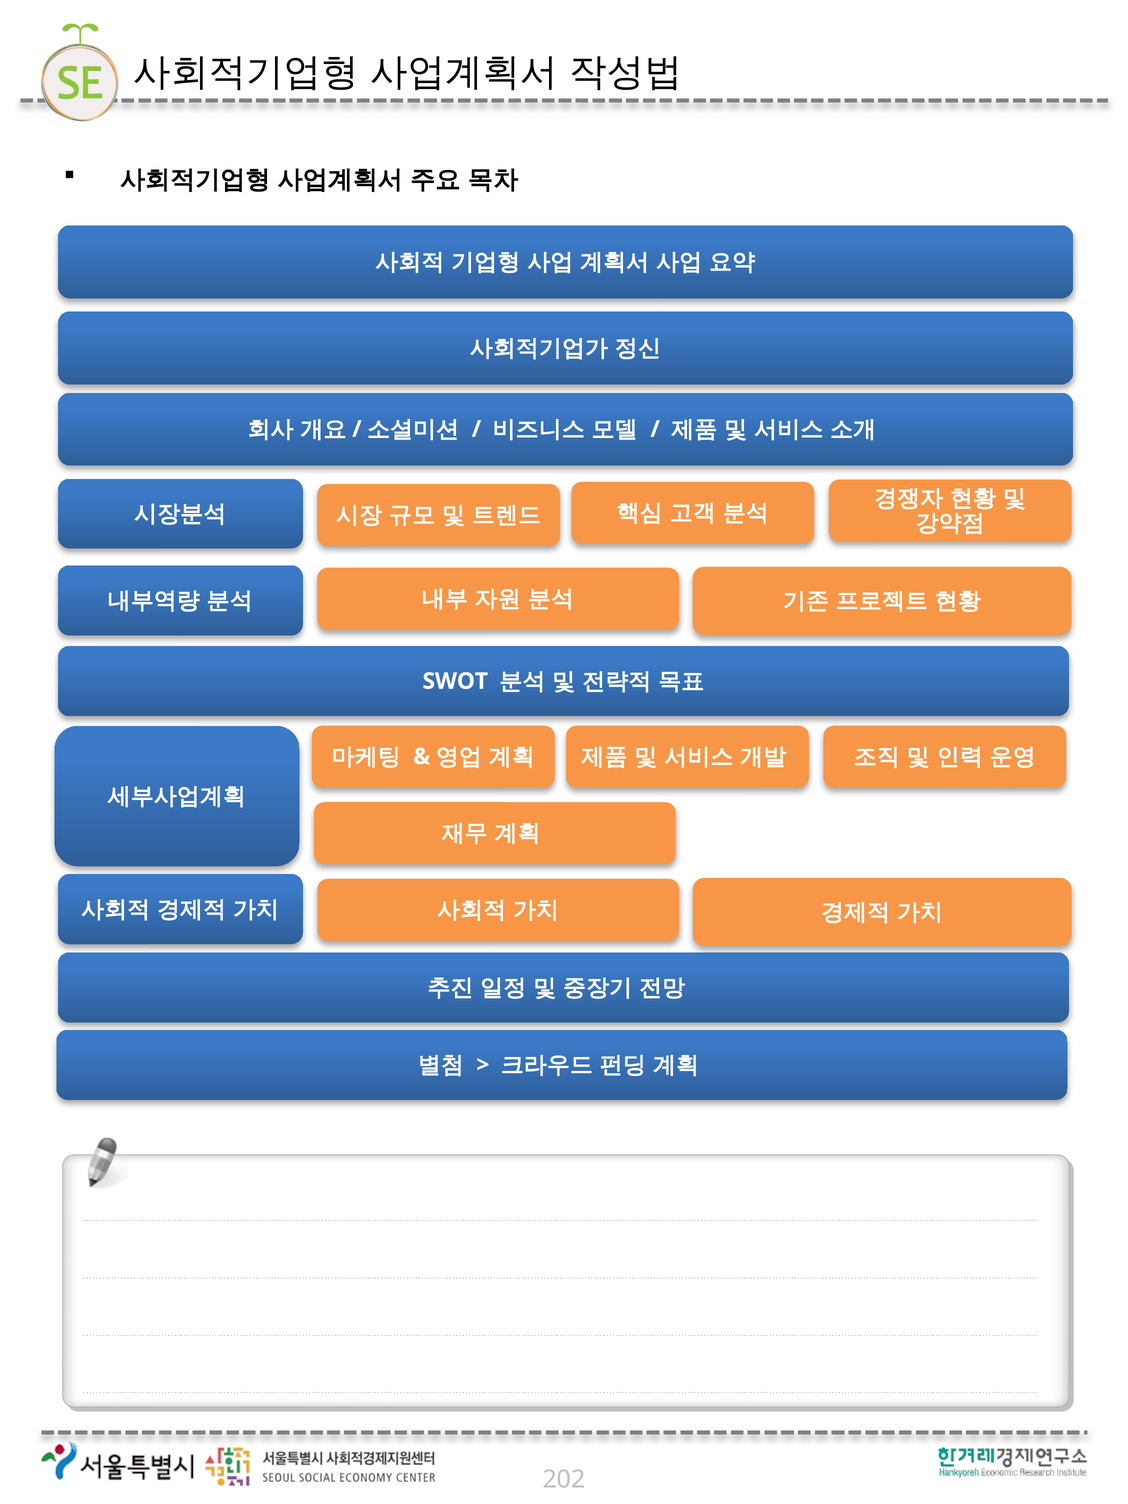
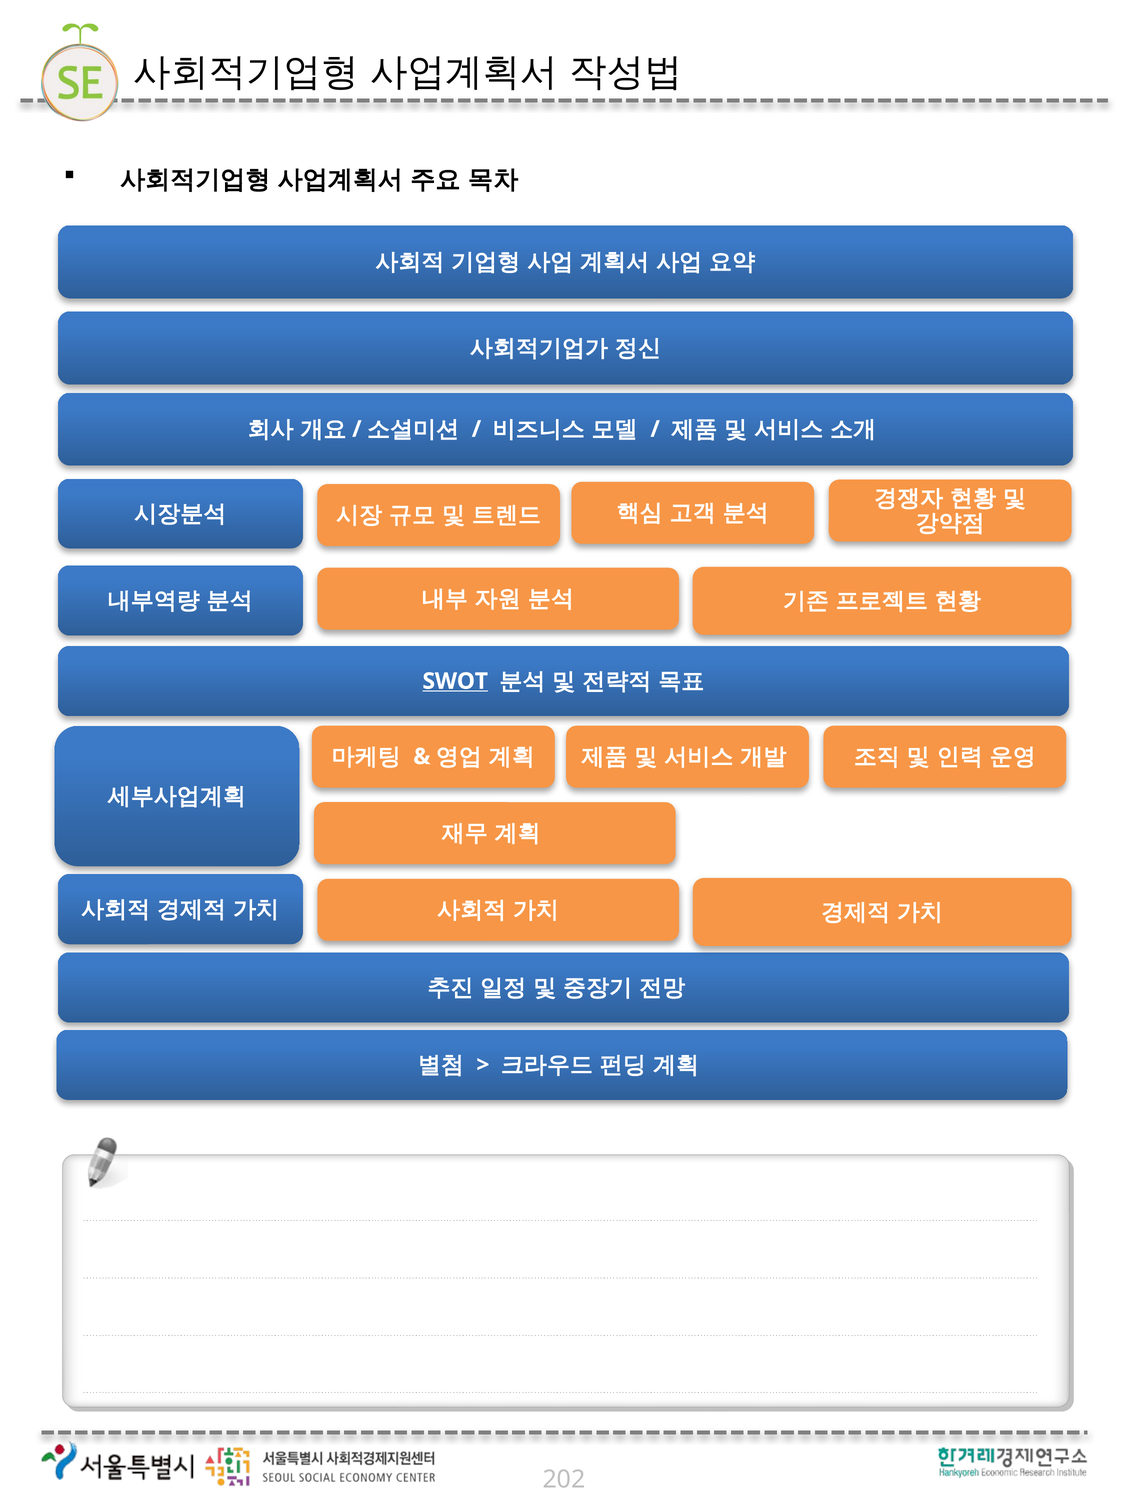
SWOT underline: none -> present
